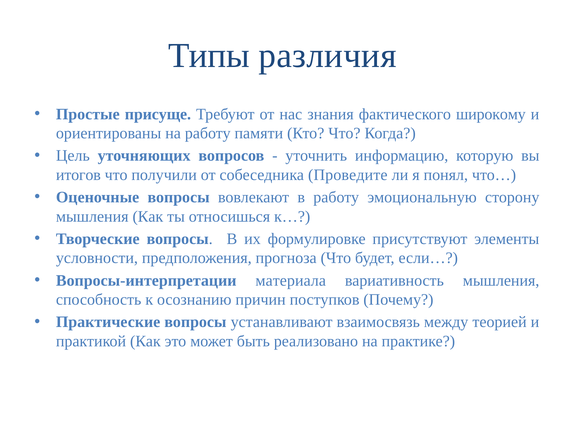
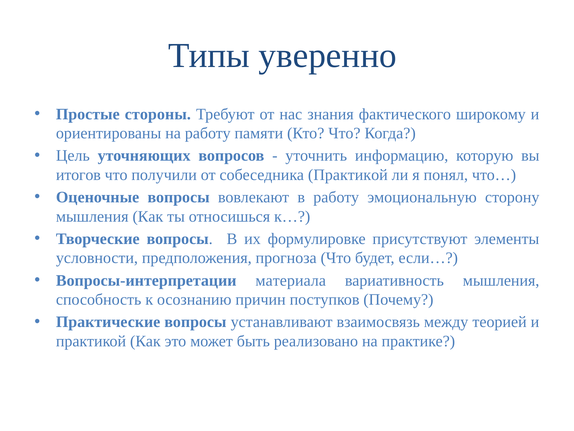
различия: различия -> уверенно
присуще: присуще -> стороны
собеседника Проведите: Проведите -> Практикой
